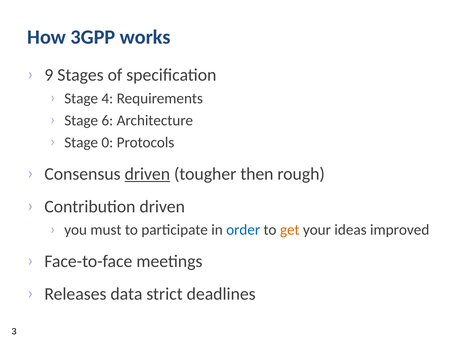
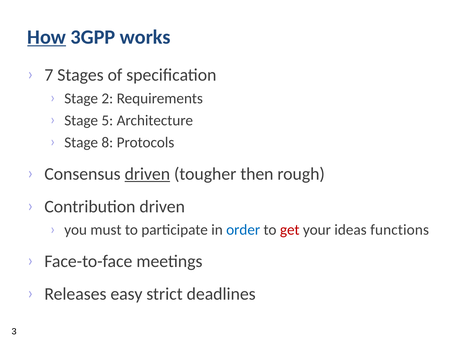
How underline: none -> present
9: 9 -> 7
4: 4 -> 2
6: 6 -> 5
0: 0 -> 8
get colour: orange -> red
improved: improved -> functions
data: data -> easy
